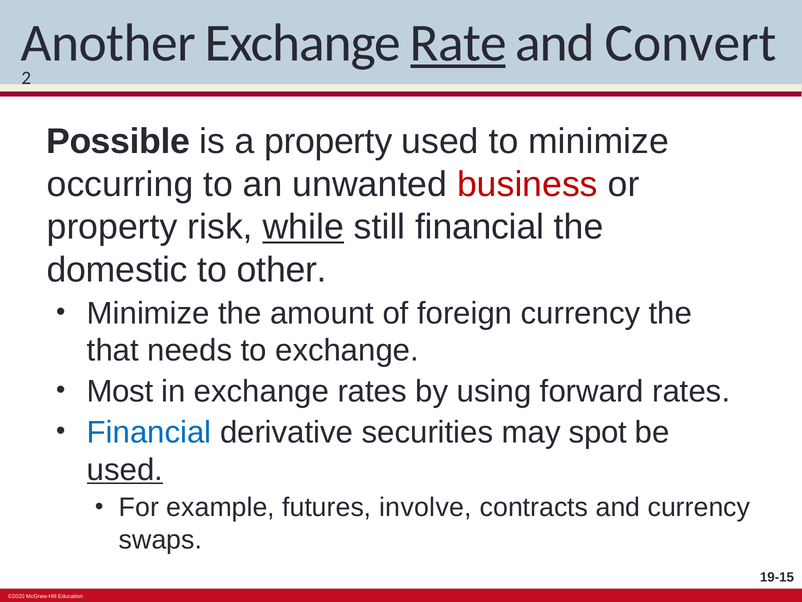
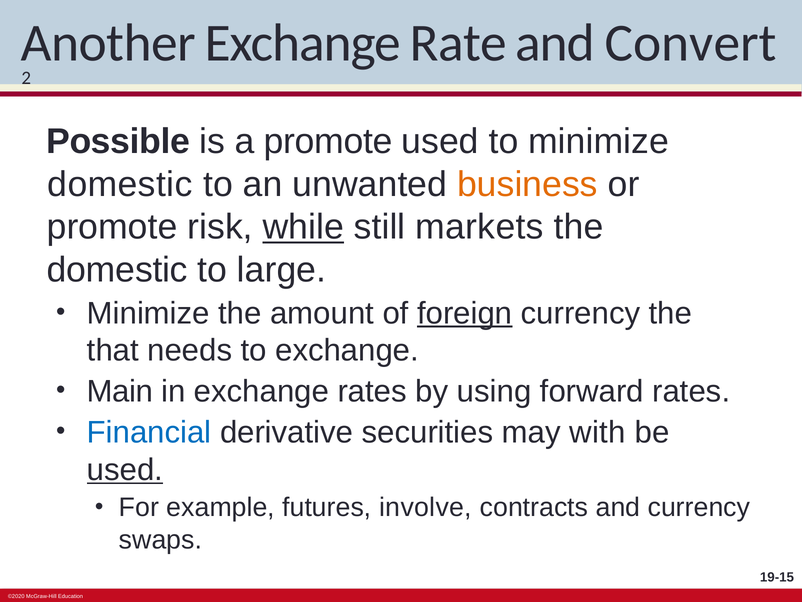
Rate underline: present -> none
a property: property -> promote
occurring at (120, 184): occurring -> domestic
business colour: red -> orange
property at (112, 227): property -> promote
still financial: financial -> markets
other: other -> large
foreign underline: none -> present
Most: Most -> Main
spot: spot -> with
